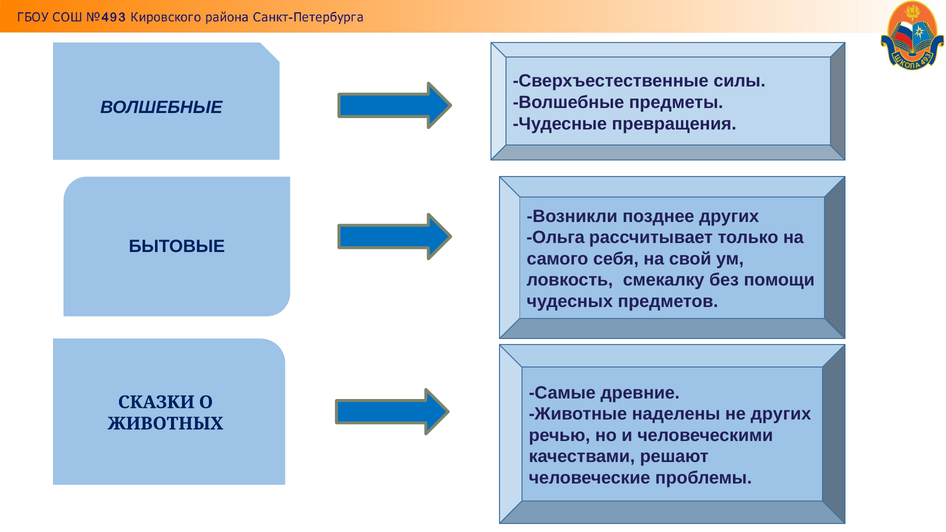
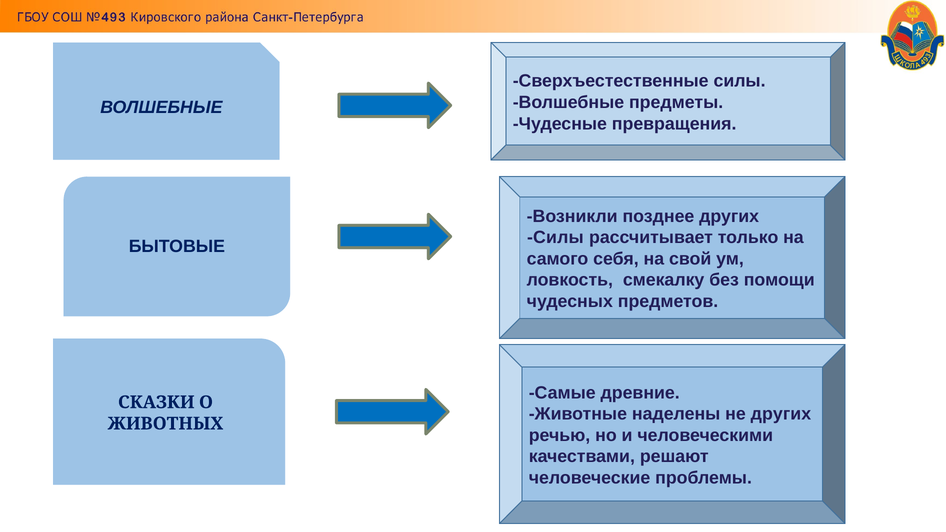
Ольга at (556, 238): Ольга -> Силы
